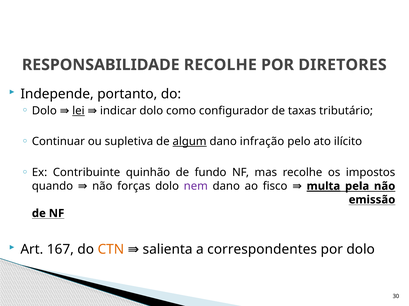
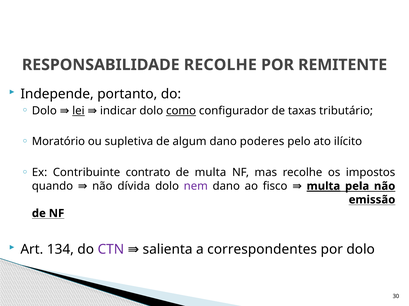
DIRETORES: DIRETORES -> REMITENTE
como underline: none -> present
Continuar: Continuar -> Moratório
algum underline: present -> none
infração: infração -> poderes
quinhão: quinhão -> contrato
de fundo: fundo -> multa
forças: forças -> dívida
167: 167 -> 134
CTN colour: orange -> purple
